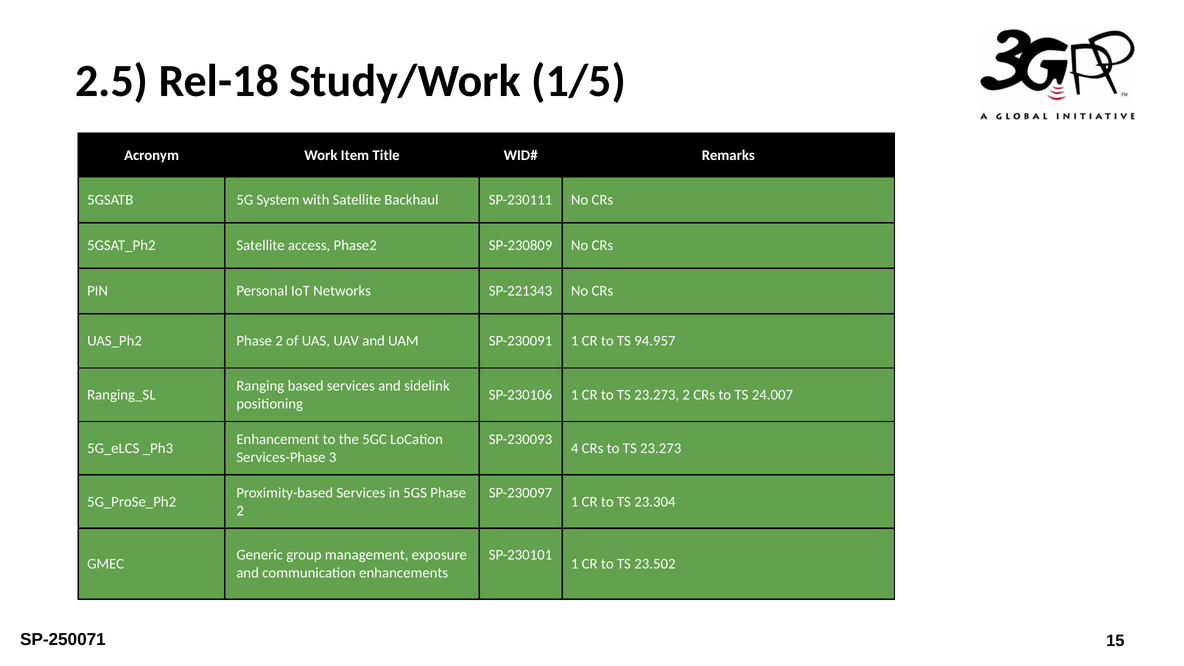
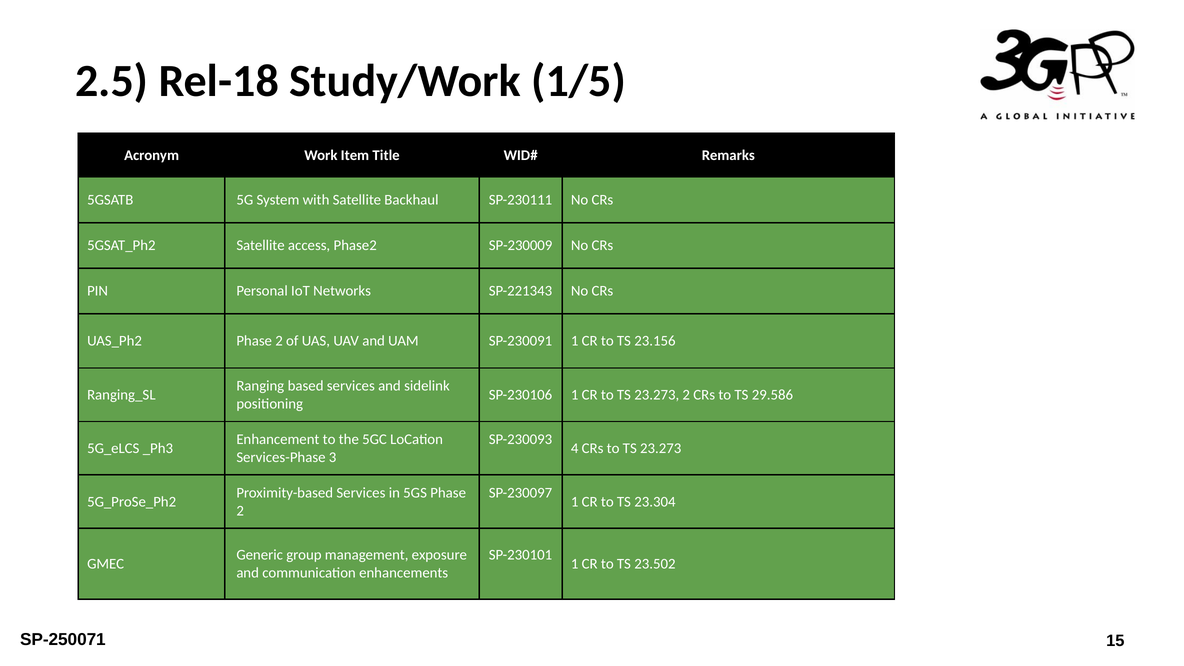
SP-230809: SP-230809 -> SP-230009
94.957: 94.957 -> 23.156
24.007: 24.007 -> 29.586
